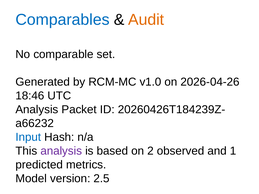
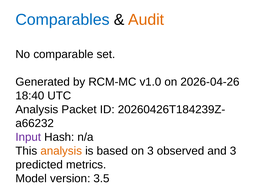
18:46: 18:46 -> 18:40
Input colour: blue -> purple
analysis at (61, 151) colour: purple -> orange
on 2: 2 -> 3
and 1: 1 -> 3
2.5: 2.5 -> 3.5
